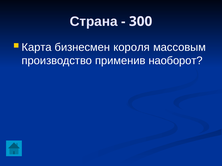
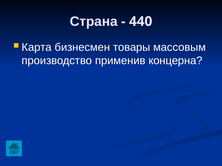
300: 300 -> 440
короля: короля -> товары
наоборот: наоборот -> концерна
